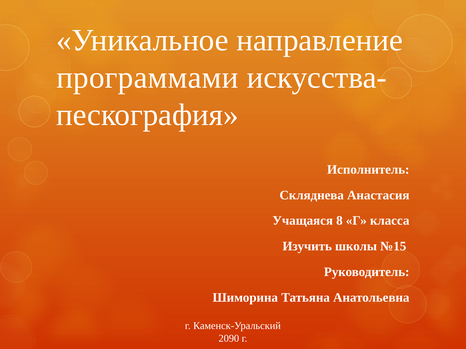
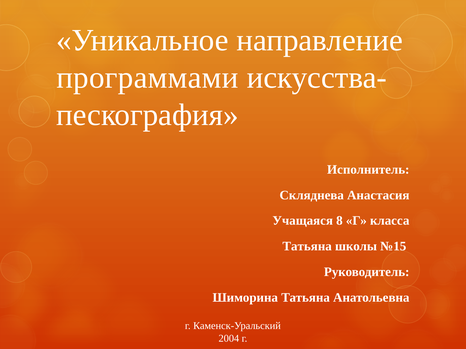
Изучить at (307, 247): Изучить -> Татьяна
2090: 2090 -> 2004
